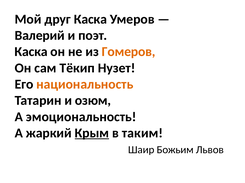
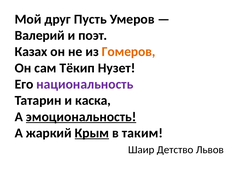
друг Каска: Каска -> Пусть
Каска at (31, 52): Каска -> Казах
национальность colour: orange -> purple
озюм: озюм -> каска
эмоциональность underline: none -> present
Божьим: Божьим -> Детство
